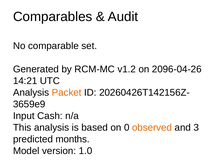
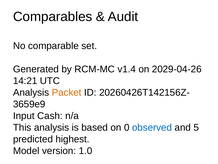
v1.2: v1.2 -> v1.4
2096-04-26: 2096-04-26 -> 2029-04-26
observed colour: orange -> blue
3: 3 -> 5
months: months -> highest
